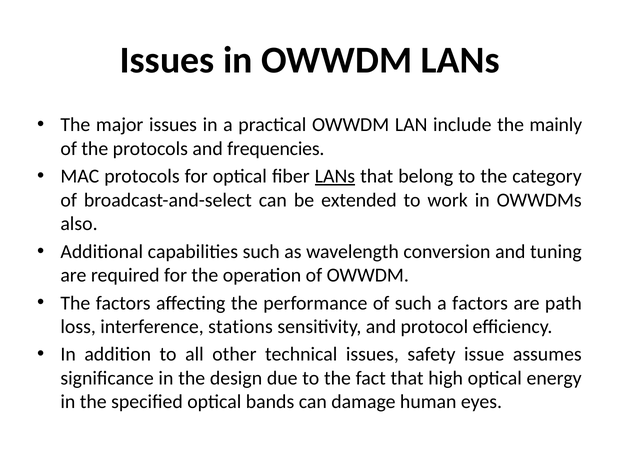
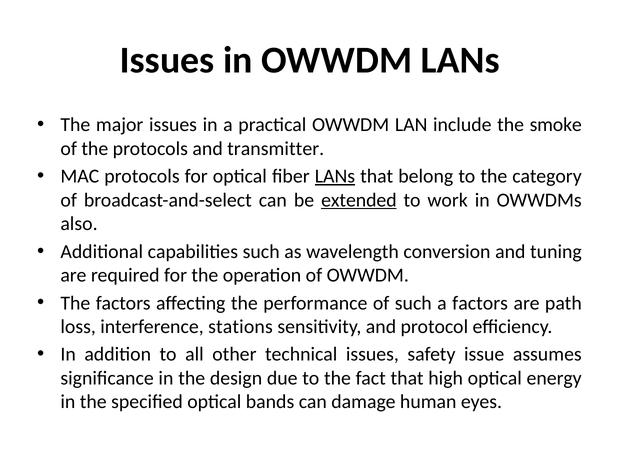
mainly: mainly -> smoke
frequencies: frequencies -> transmitter
extended underline: none -> present
